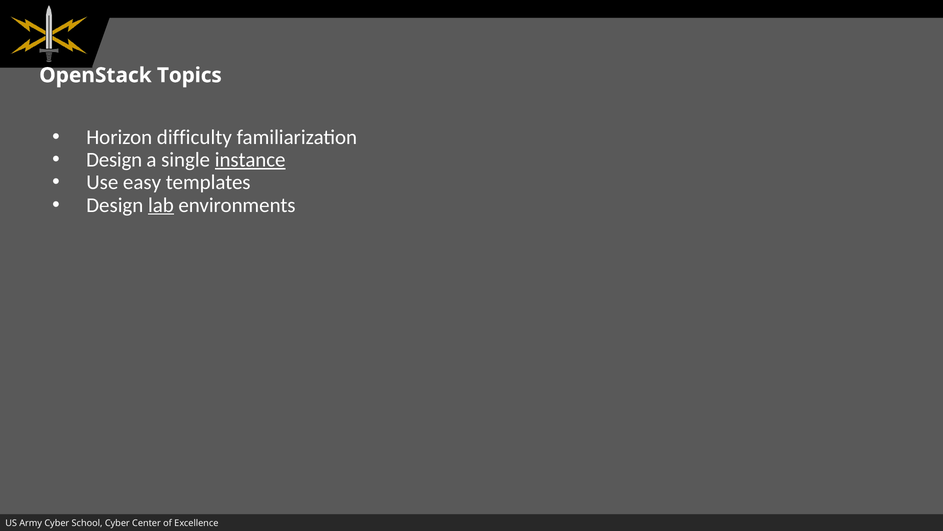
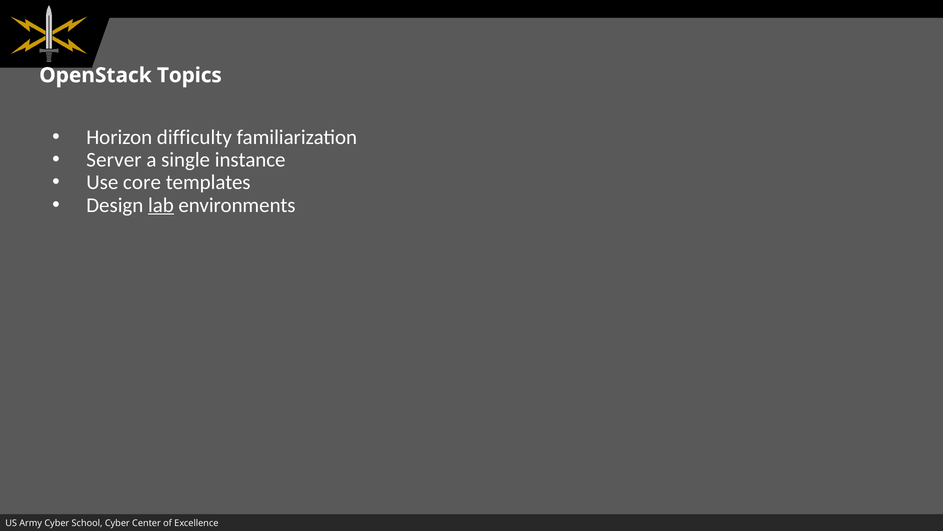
Design at (114, 160): Design -> Server
instance underline: present -> none
easy: easy -> core
